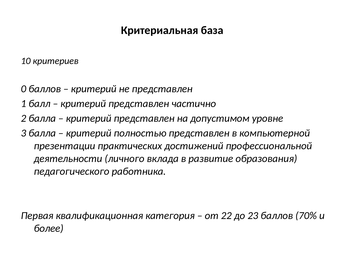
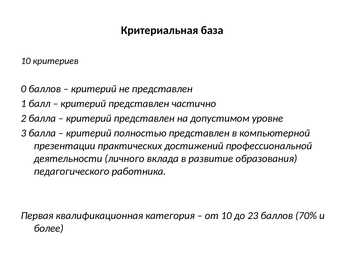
от 22: 22 -> 10
